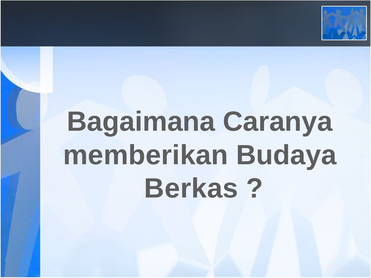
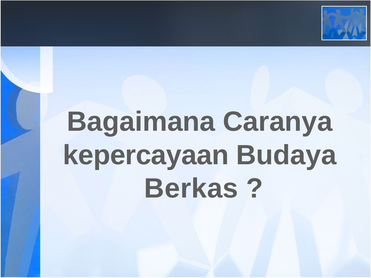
memberikan: memberikan -> kepercayaan
